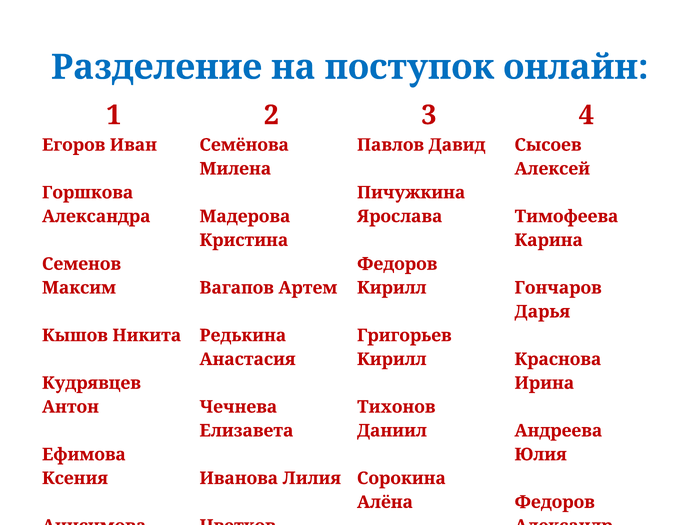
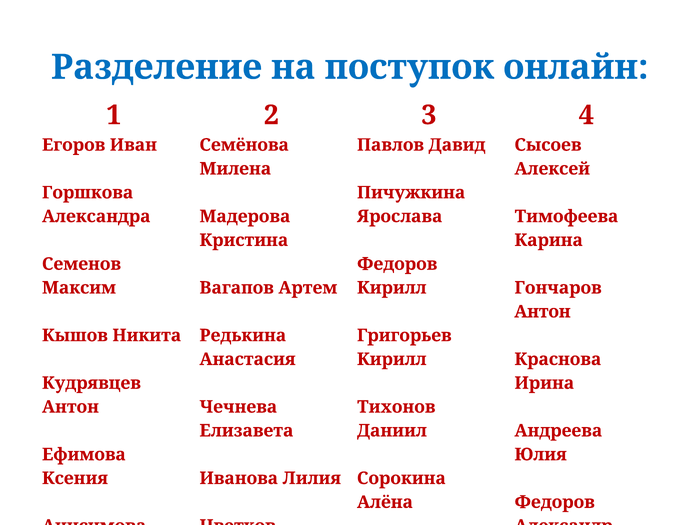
Дарья at (542, 312): Дарья -> Антон
